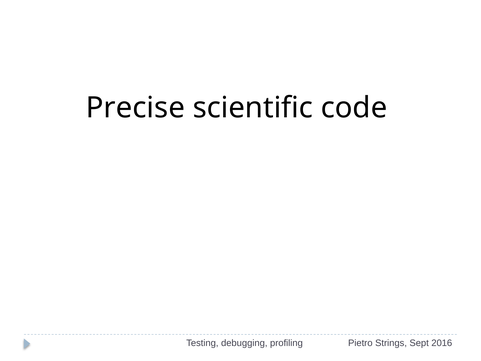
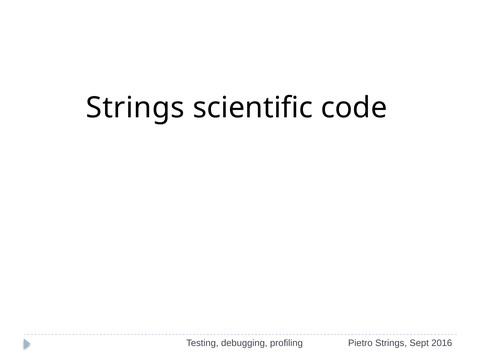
Precise at (135, 108): Precise -> Strings
